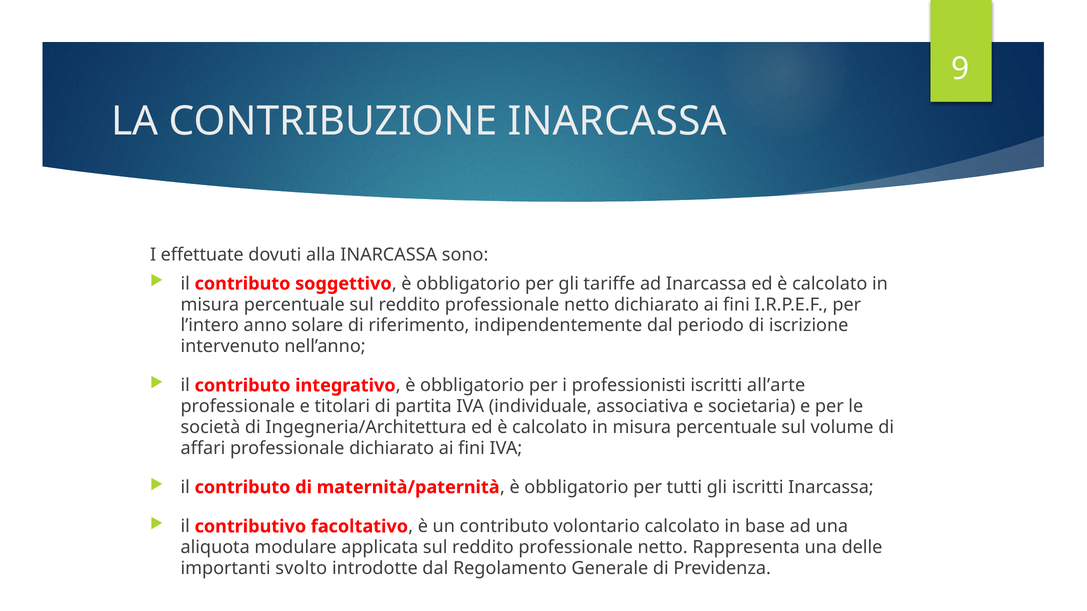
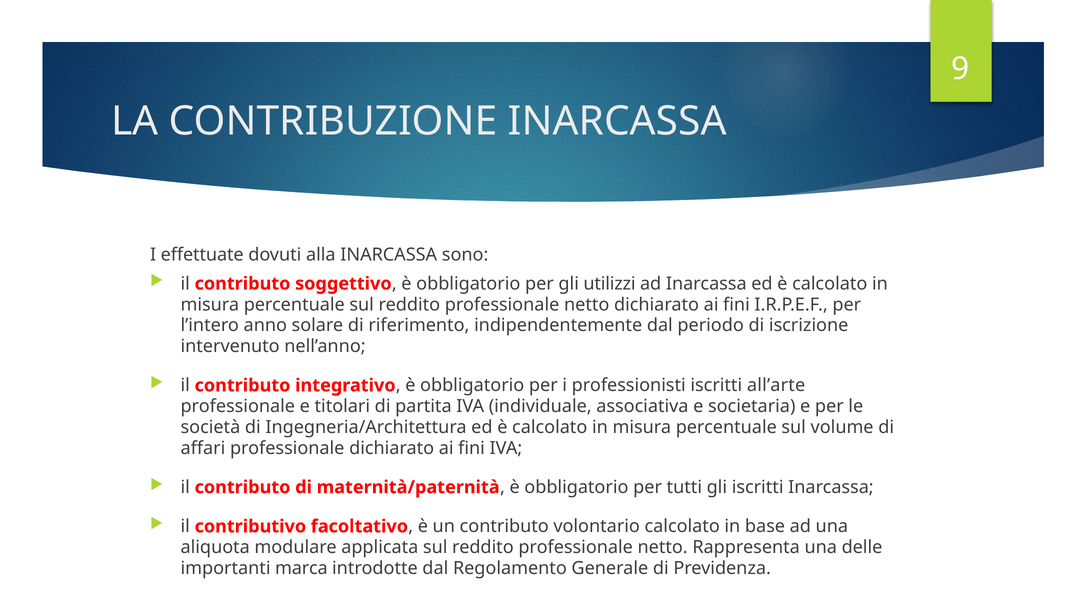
tariffe: tariffe -> utilizzi
svolto: svolto -> marca
